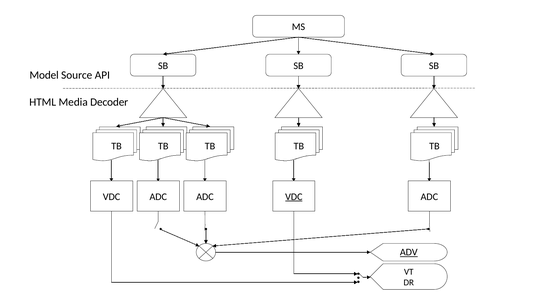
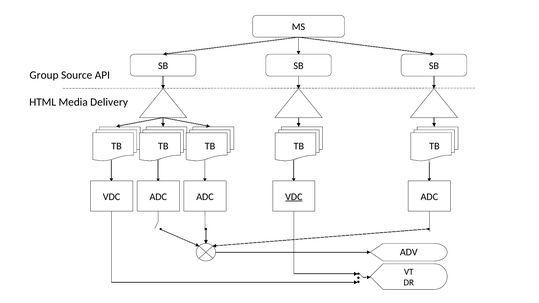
Model: Model -> Group
Decoder: Decoder -> Delivery
ADV underline: present -> none
